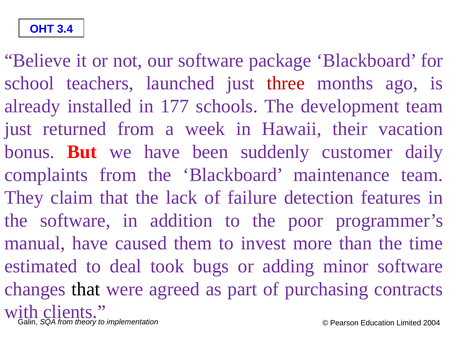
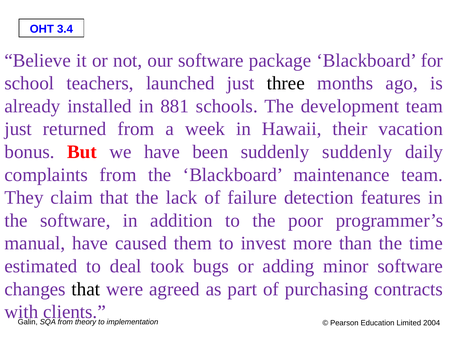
three colour: red -> black
177: 177 -> 881
suddenly customer: customer -> suddenly
